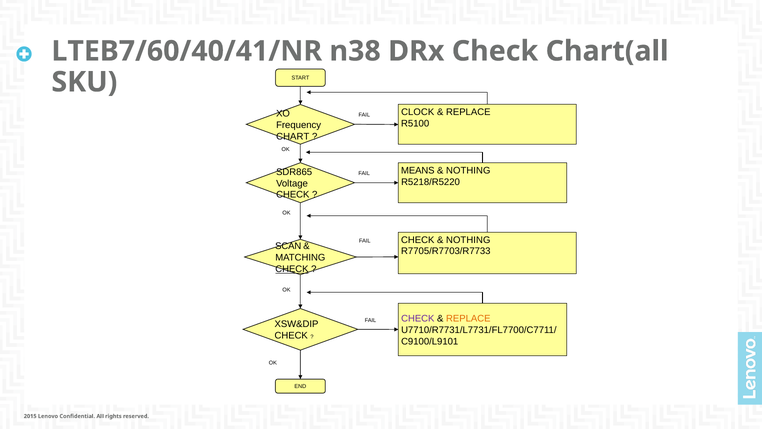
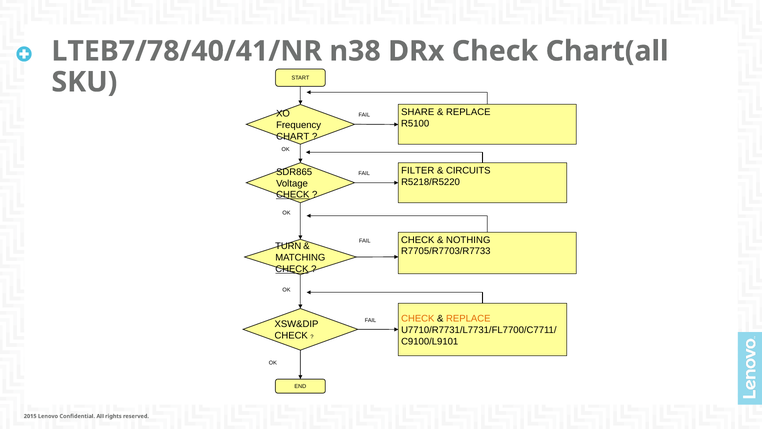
LTEB7/60/40/41/NR: LTEB7/60/40/41/NR -> LTEB7/78/40/41/NR
CLOCK: CLOCK -> SHARE
MEANS: MEANS -> FILTER
NOTHING at (468, 170): NOTHING -> CIRCUITS
CHECK at (293, 195) underline: none -> present
SCAN: SCAN -> TURN
CHECK at (418, 318) colour: purple -> orange
